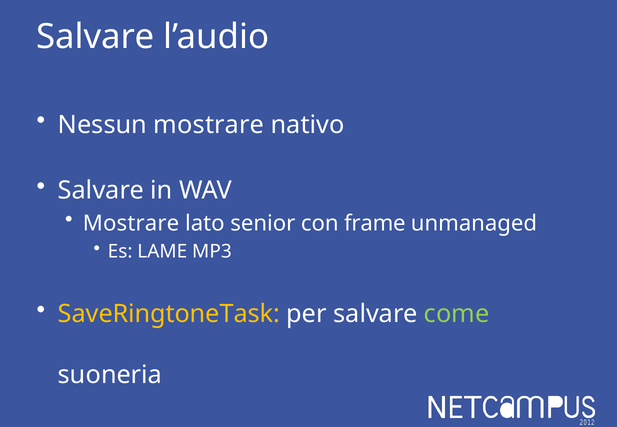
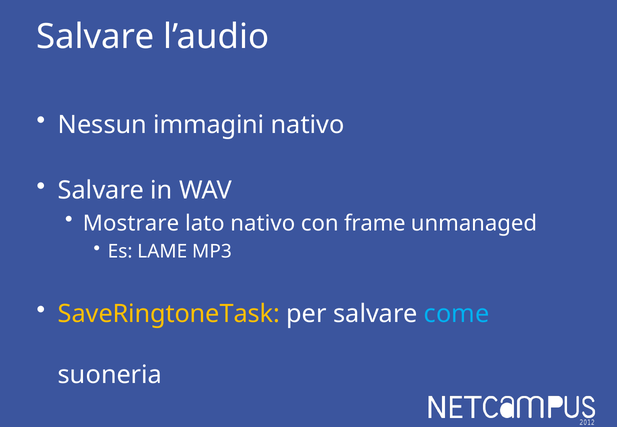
Nessun mostrare: mostrare -> immagini
lato senior: senior -> nativo
come colour: light green -> light blue
